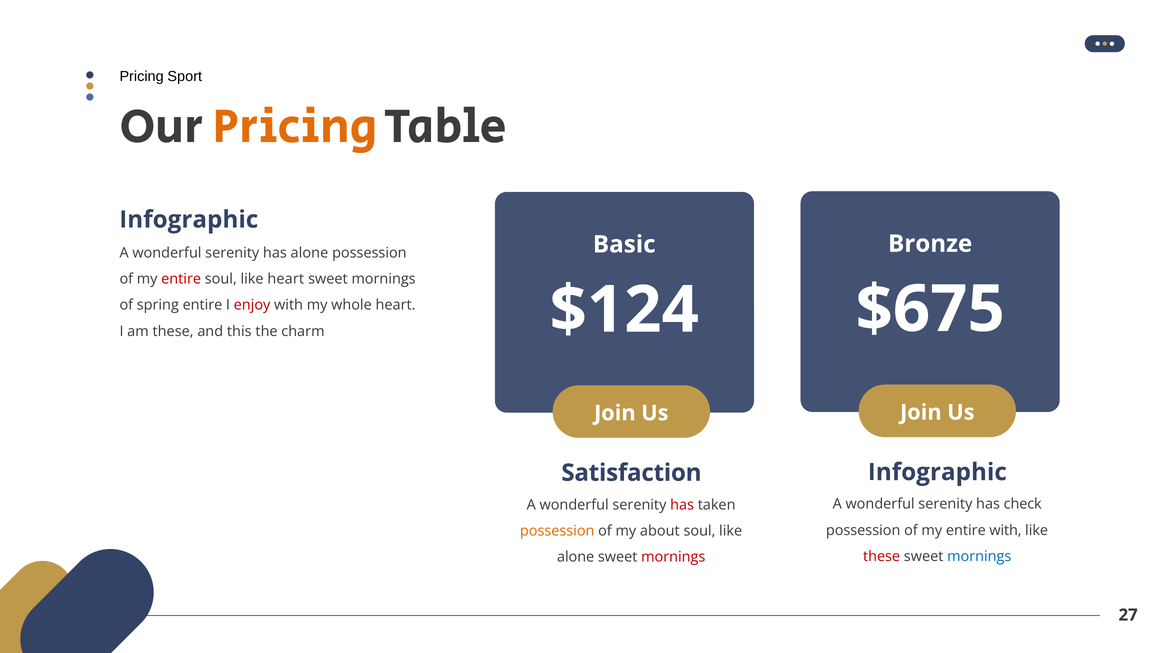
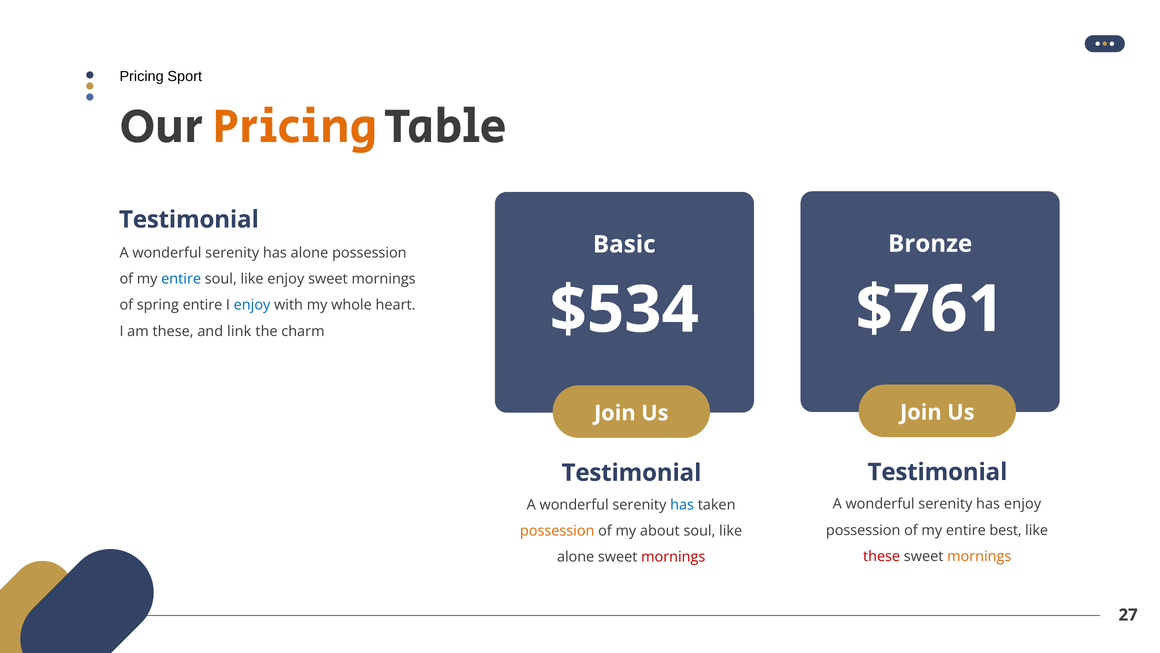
Infographic at (189, 219): Infographic -> Testimonial
entire at (181, 279) colour: red -> blue
like heart: heart -> enjoy
$675: $675 -> $761
$124: $124 -> $534
enjoy at (252, 305) colour: red -> blue
this: this -> link
Infographic at (937, 472): Infographic -> Testimonial
Satisfaction at (631, 472): Satisfaction -> Testimonial
has check: check -> enjoy
has at (682, 504) colour: red -> blue
entire with: with -> best
mornings at (979, 556) colour: blue -> orange
